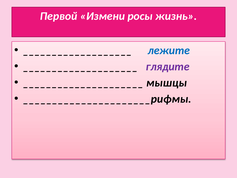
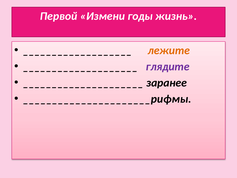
росы: росы -> годы
лежите colour: blue -> orange
мышцы: мышцы -> заранее
